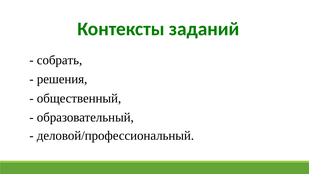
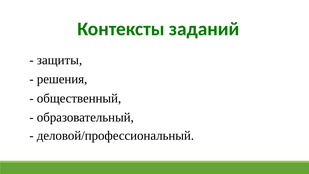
собрать: собрать -> защиты
